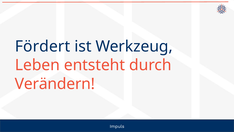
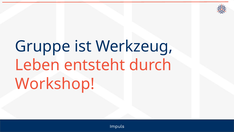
Fördert: Fördert -> Gruppe
Verändern: Verändern -> Workshop
